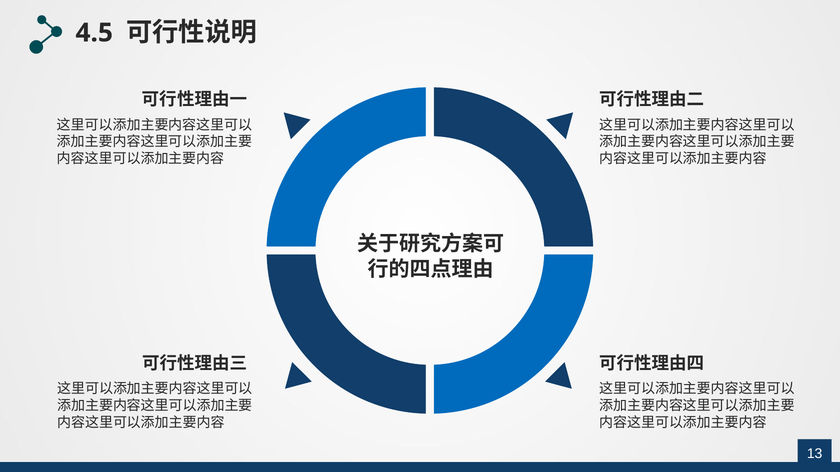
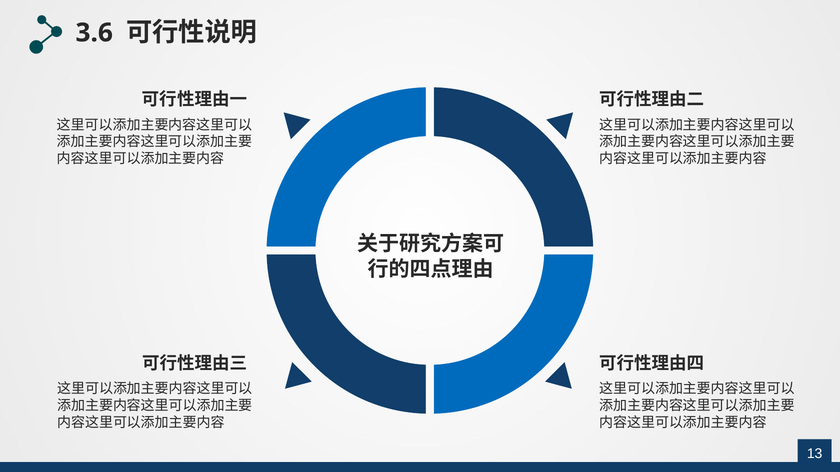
4.5: 4.5 -> 3.6
